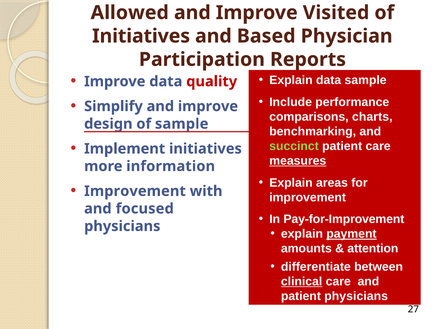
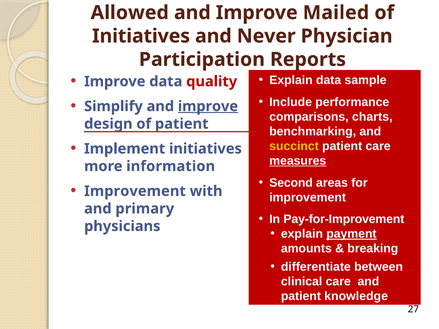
Visited: Visited -> Mailed
Based: Based -> Never
improve at (208, 106) underline: none -> present
of sample: sample -> patient
succinct colour: light green -> yellow
Explain at (291, 183): Explain -> Second
focused: focused -> primary
attention: attention -> breaking
clinical underline: present -> none
patient physicians: physicians -> knowledge
